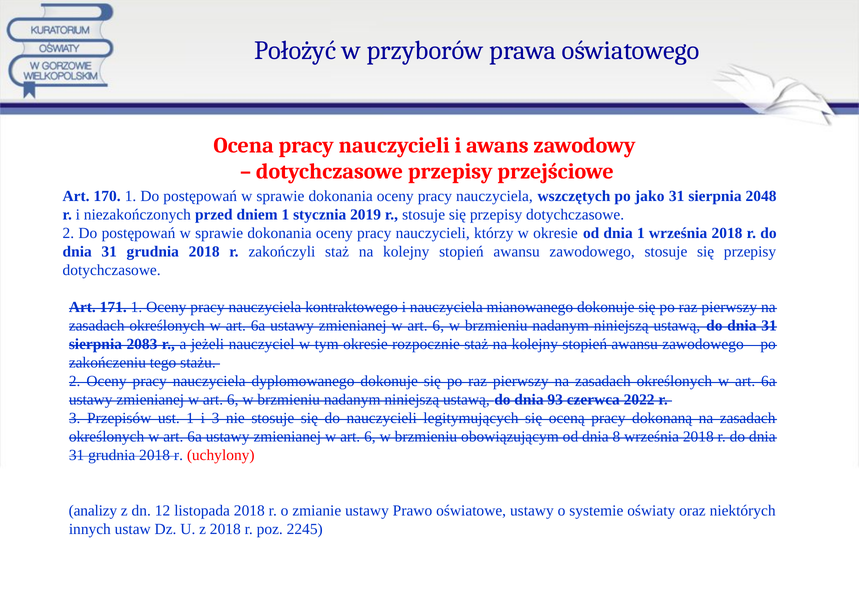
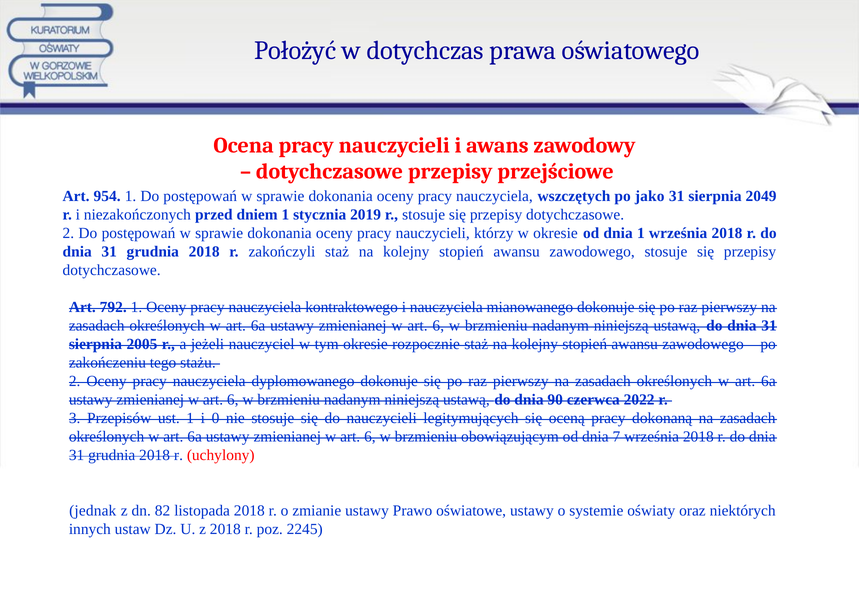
przyborów: przyborów -> dotychczas
170: 170 -> 954
2048: 2048 -> 2049
171: 171 -> 792
2083: 2083 -> 2005
93: 93 -> 90
i 3: 3 -> 0
8: 8 -> 7
analizy: analizy -> jednak
12: 12 -> 82
